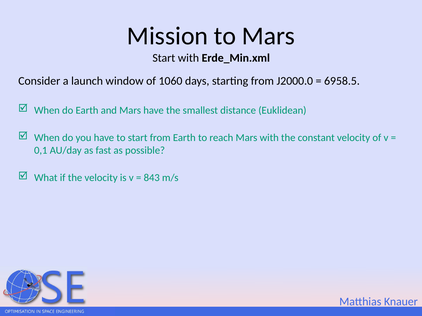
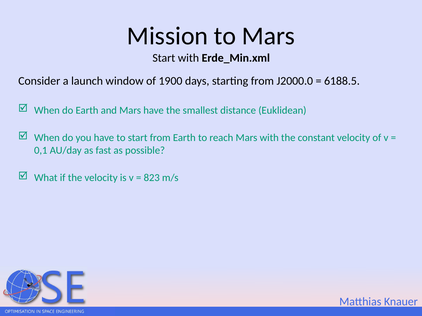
1060: 1060 -> 1900
6958.5: 6958.5 -> 6188.5
843: 843 -> 823
